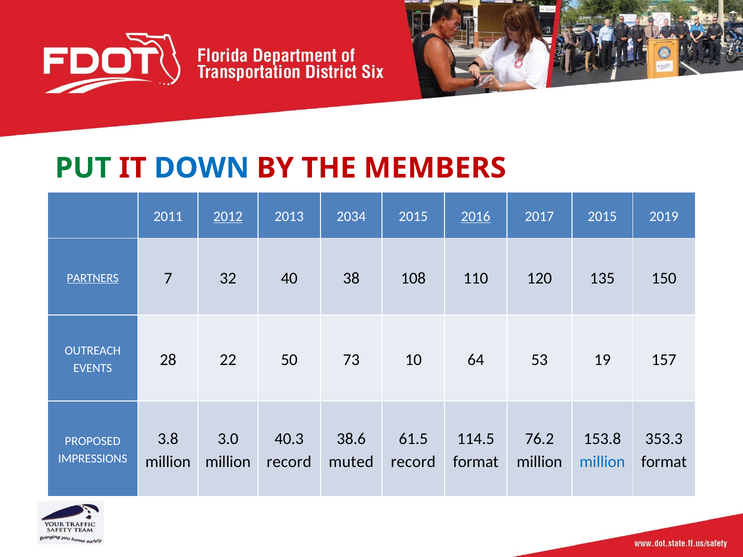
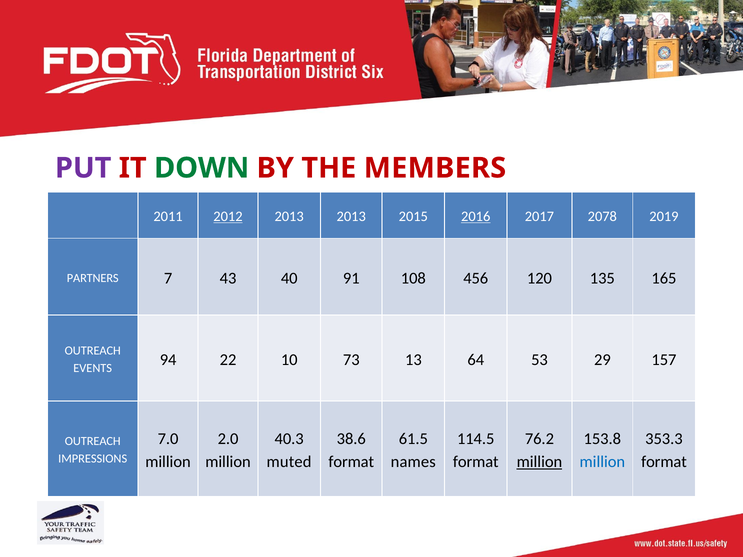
PUT colour: green -> purple
DOWN colour: blue -> green
2013 2034: 2034 -> 2013
2017 2015: 2015 -> 2078
PARTNERS underline: present -> none
32: 32 -> 43
38: 38 -> 91
110: 110 -> 456
150: 150 -> 165
28: 28 -> 94
50: 50 -> 10
10: 10 -> 13
19: 19 -> 29
3.8: 3.8 -> 7.0
3.0: 3.0 -> 2.0
PROPOSED at (93, 441): PROPOSED -> OUTREACH
record at (289, 462): record -> muted
muted at (351, 462): muted -> format
record at (413, 462): record -> names
million at (539, 462) underline: none -> present
